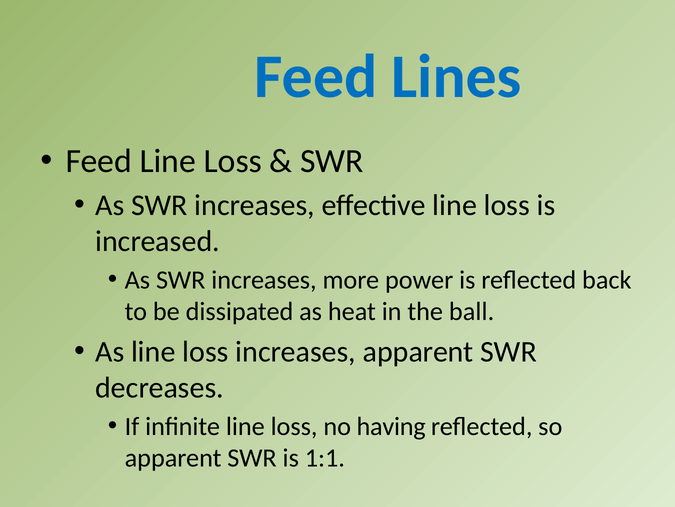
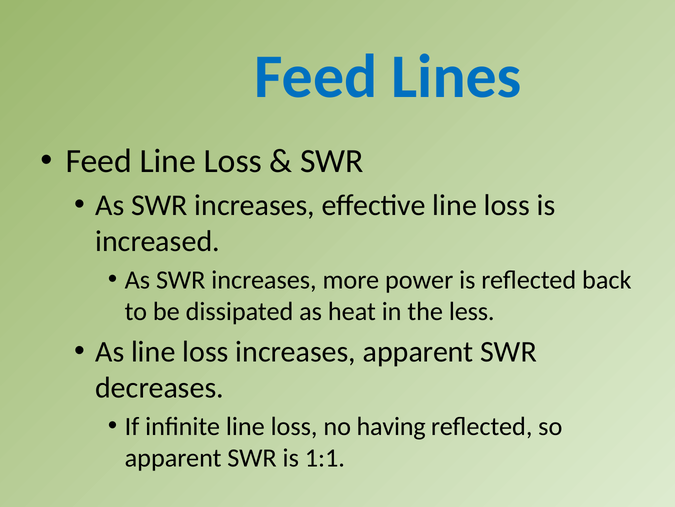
ball: ball -> less
